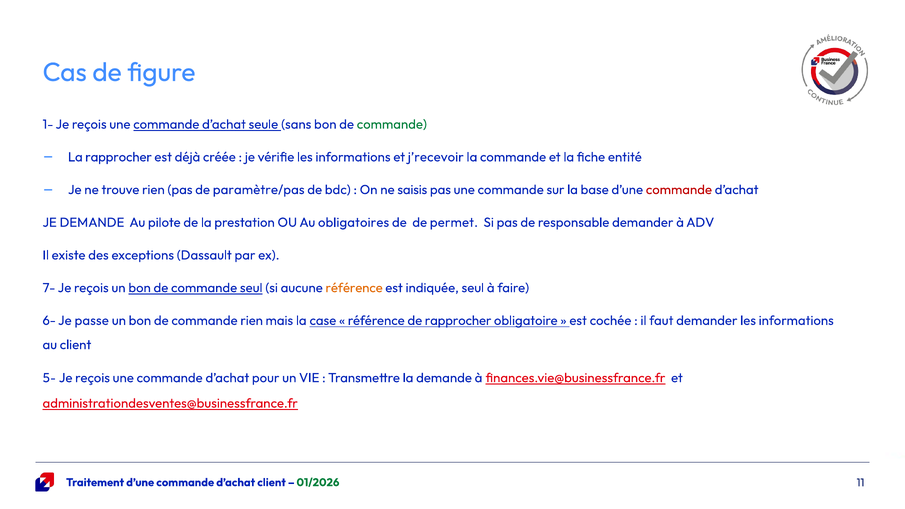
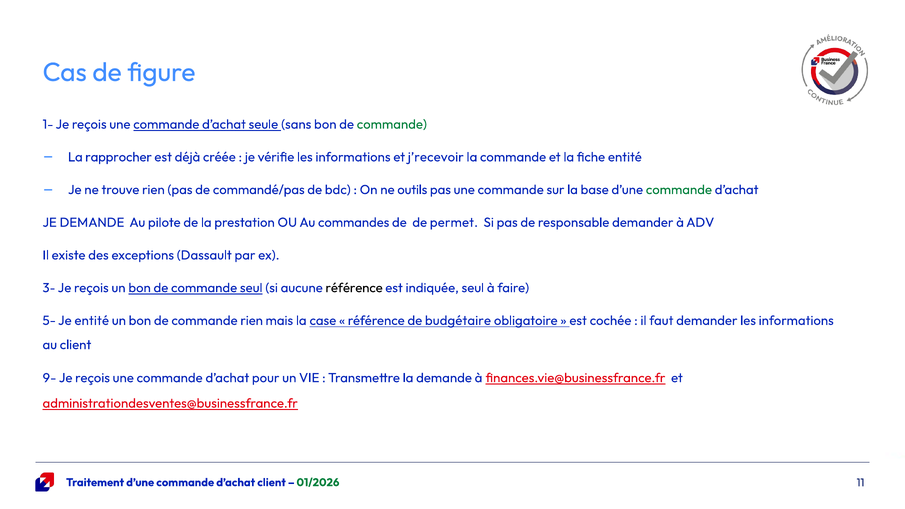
paramètre/pas: paramètre/pas -> commandé/pas
saisis: saisis -> outils
commande at (679, 190) colour: red -> green
obligatoires: obligatoires -> commandes
7-: 7- -> 3-
référence at (354, 288) colour: orange -> black
6-: 6- -> 5-
Je passe: passe -> entité
de rapprocher: rapprocher -> budgétaire
5-: 5- -> 9-
